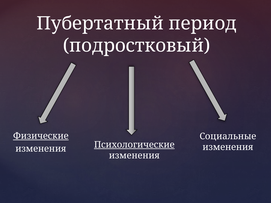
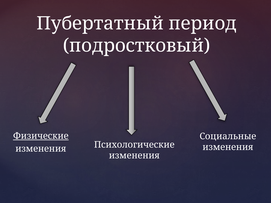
Психологические underline: present -> none
